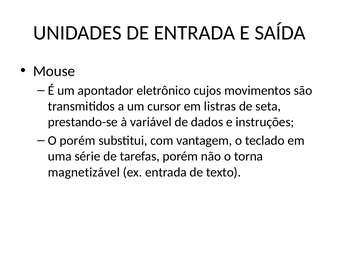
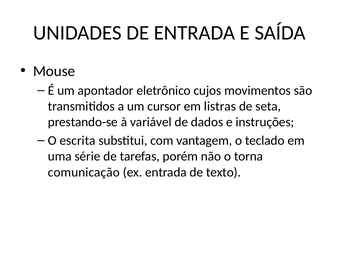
O porém: porém -> escrita
magnetizável: magnetizável -> comunicação
